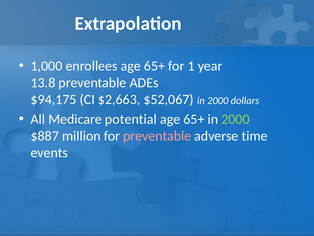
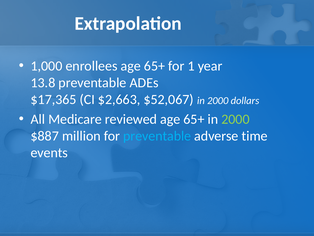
$94,175: $94,175 -> $17,365
potential: potential -> reviewed
preventable at (157, 136) colour: pink -> light blue
